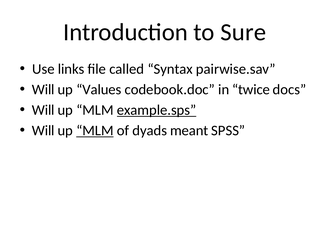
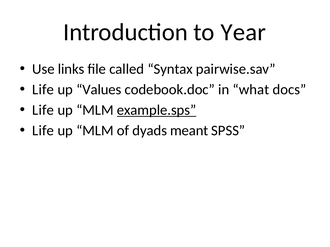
Sure: Sure -> Year
Will at (43, 90): Will -> Life
twice: twice -> what
Will at (43, 110): Will -> Life
Will at (43, 131): Will -> Life
MLM at (95, 131) underline: present -> none
